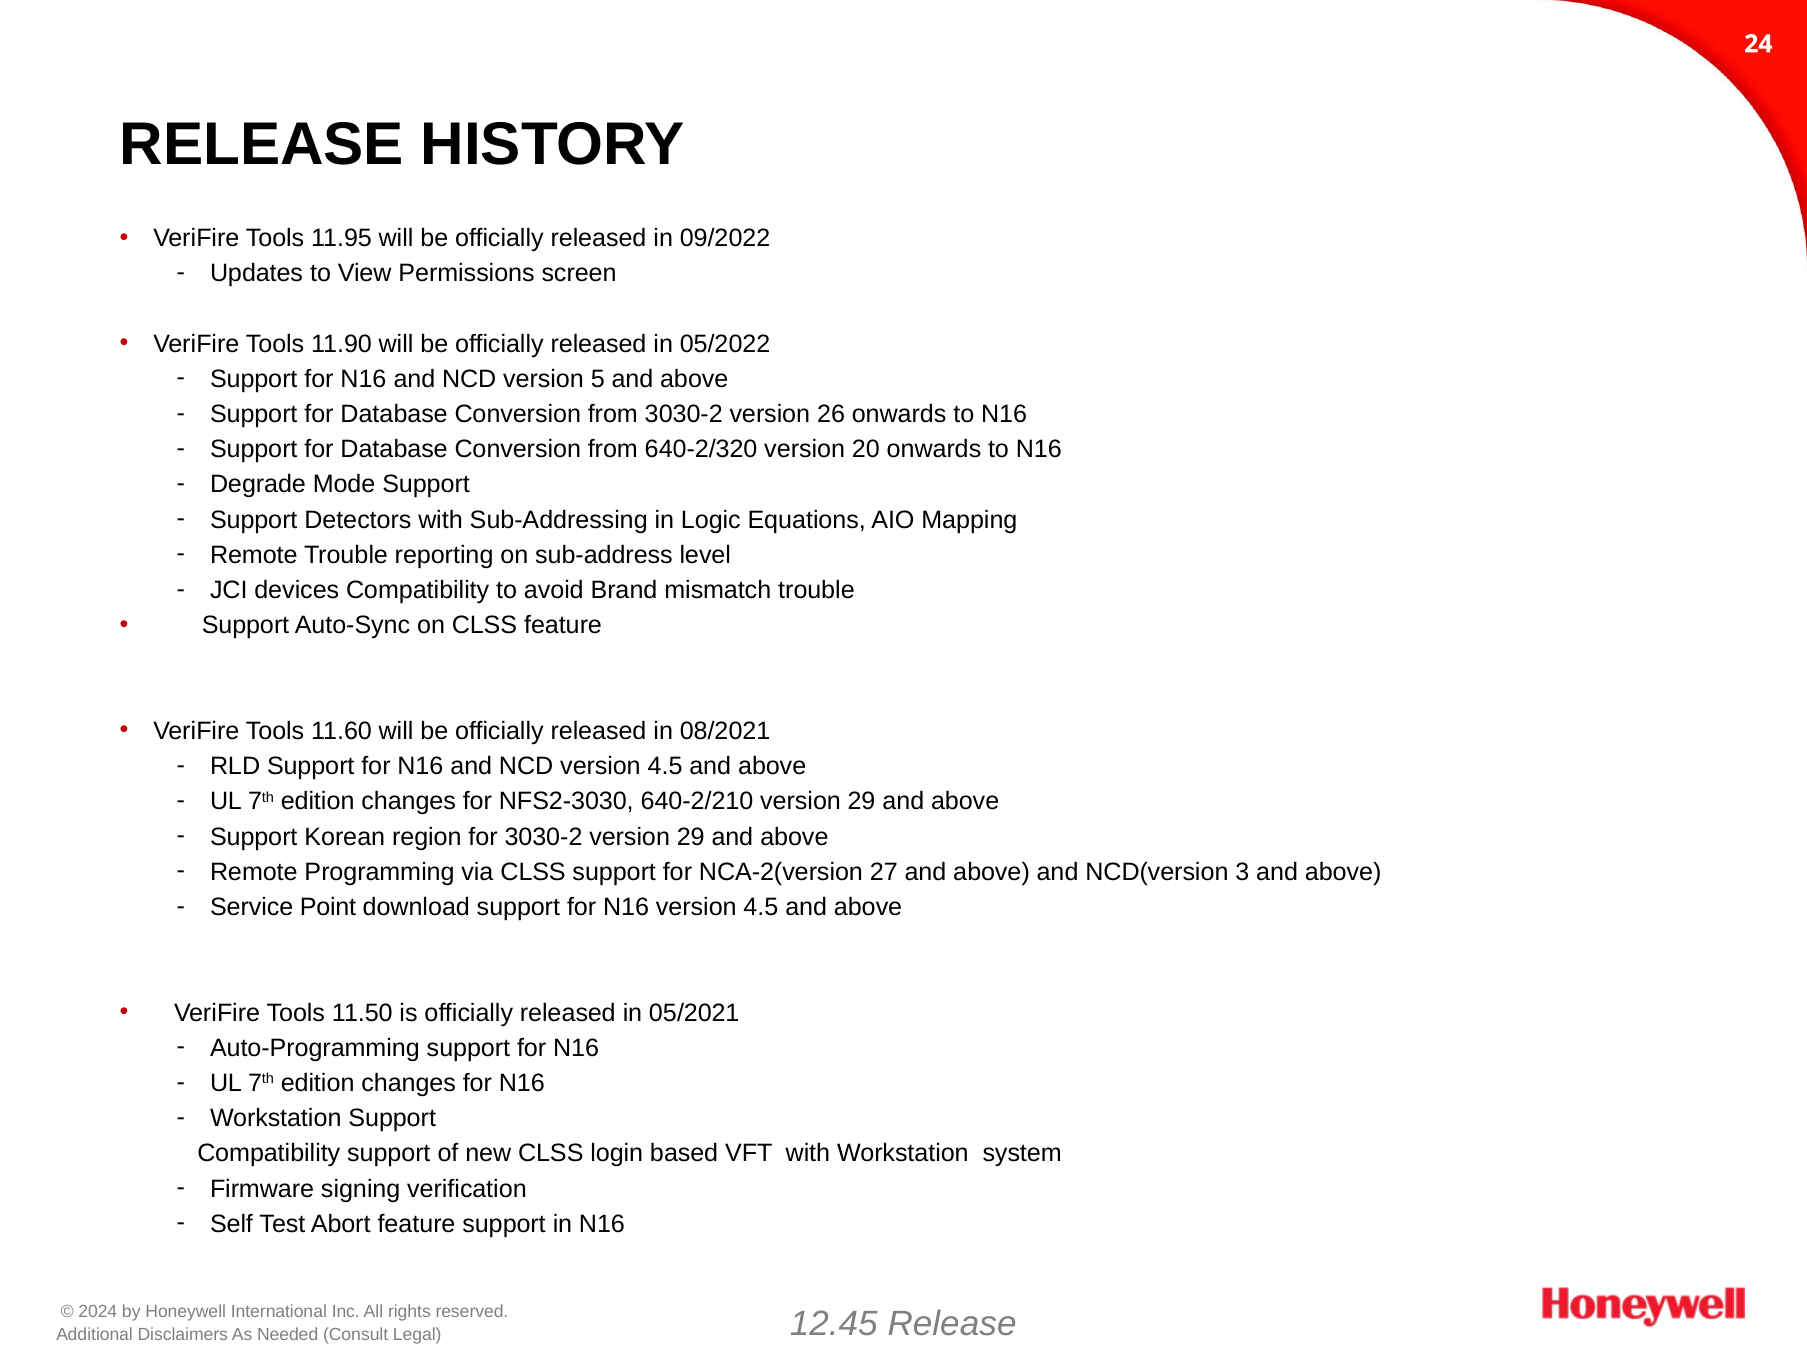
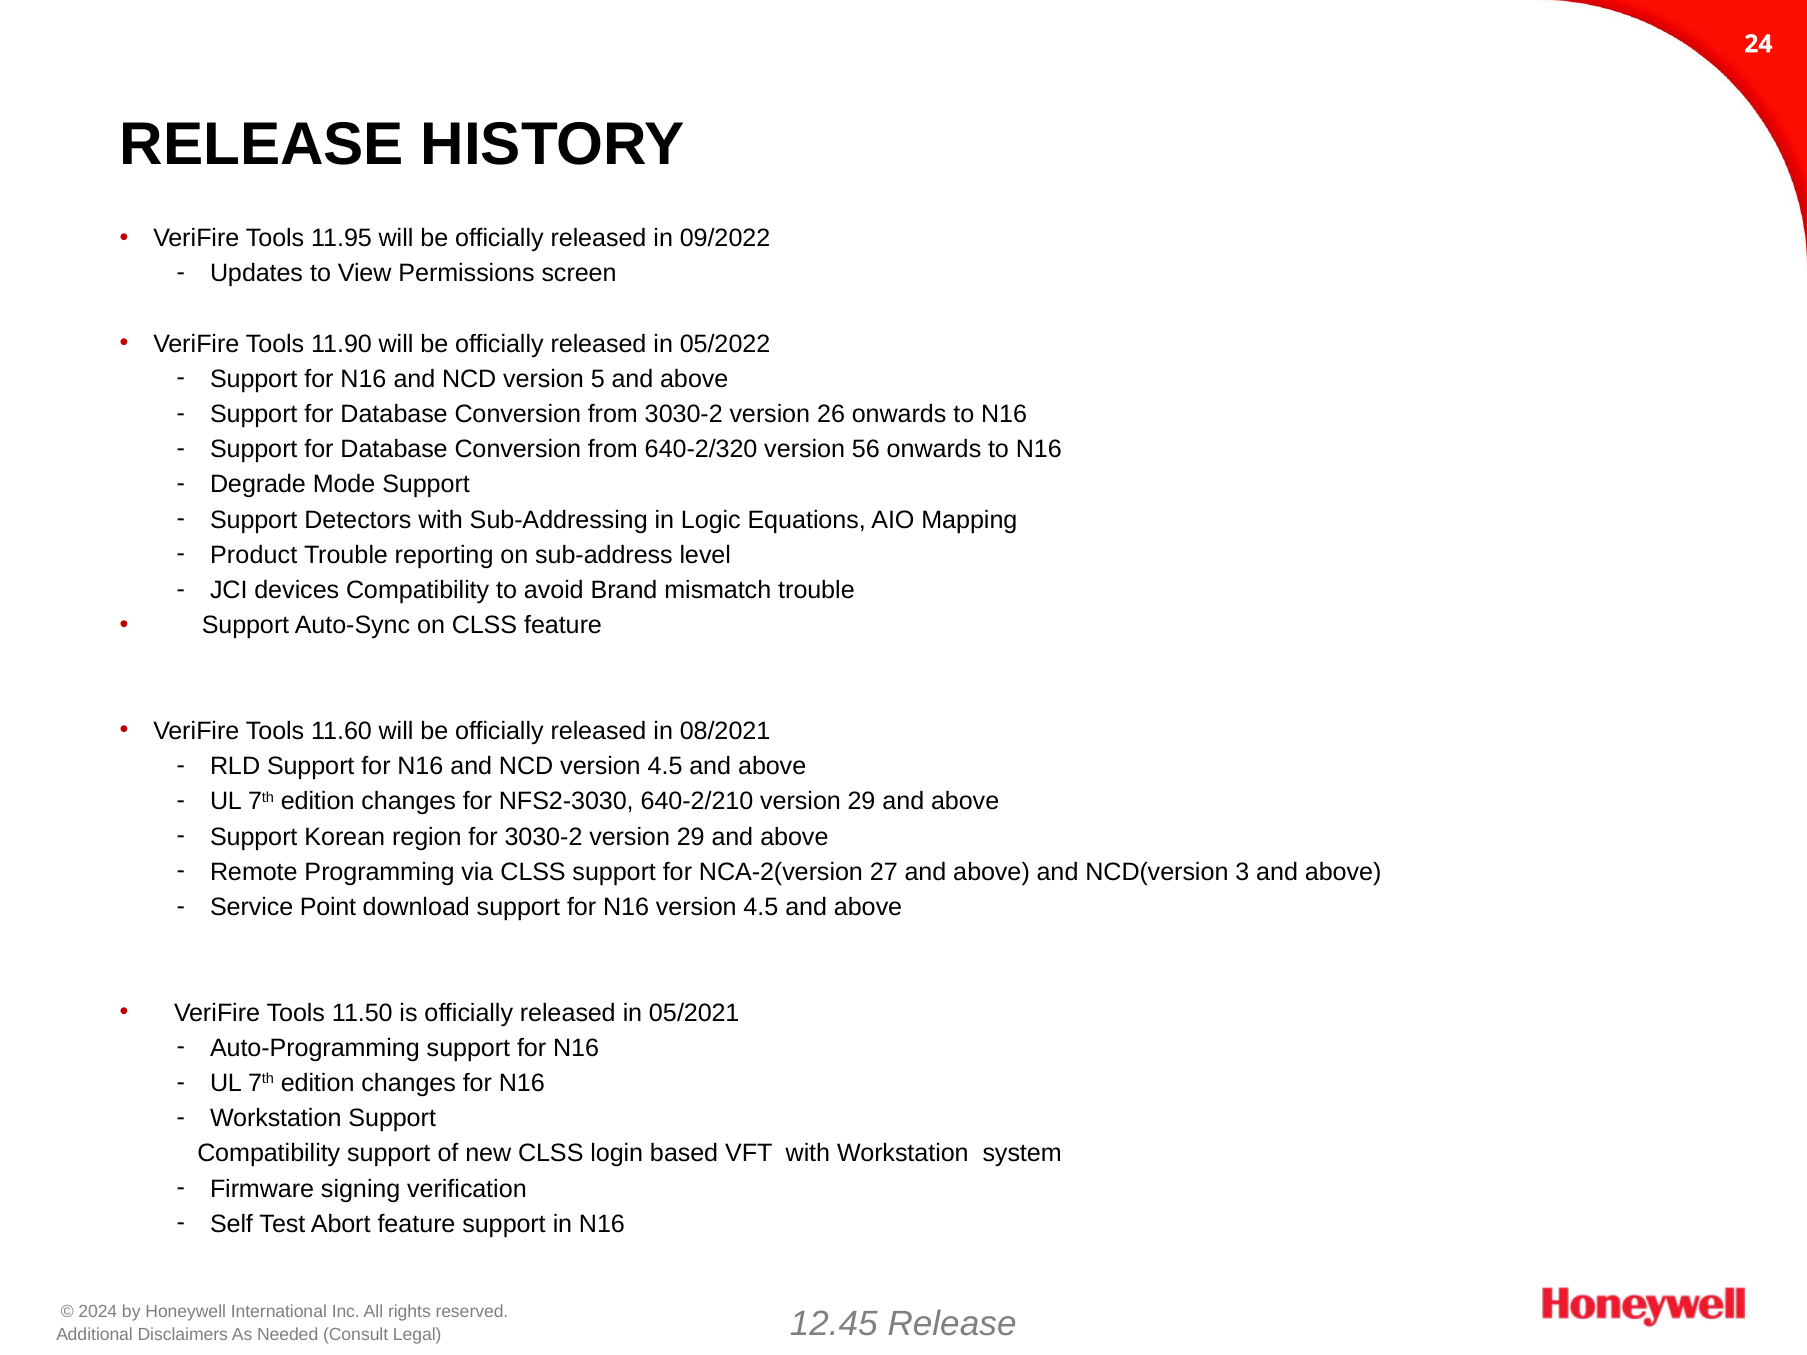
20: 20 -> 56
Remote at (254, 555): Remote -> Product
